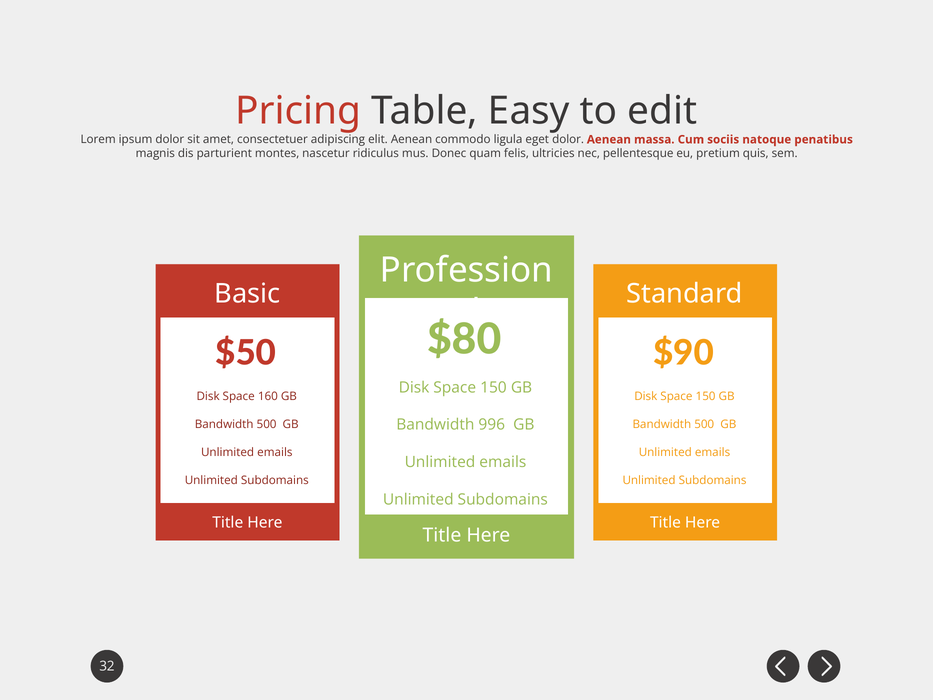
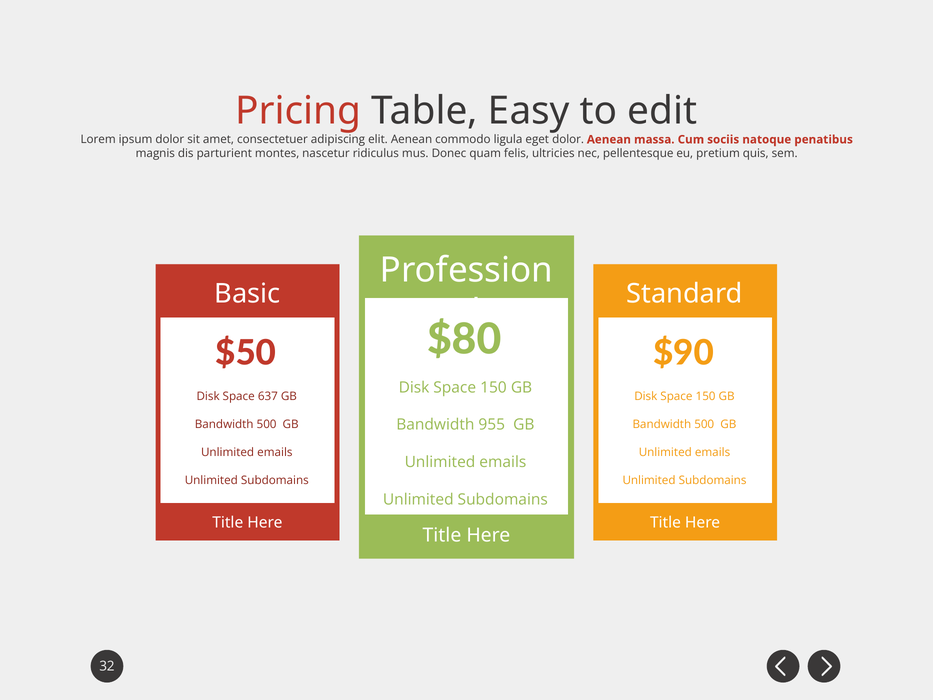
160: 160 -> 637
996: 996 -> 955
